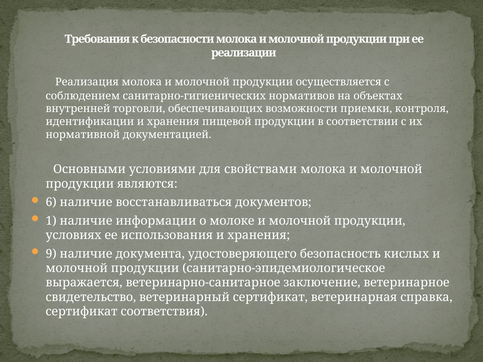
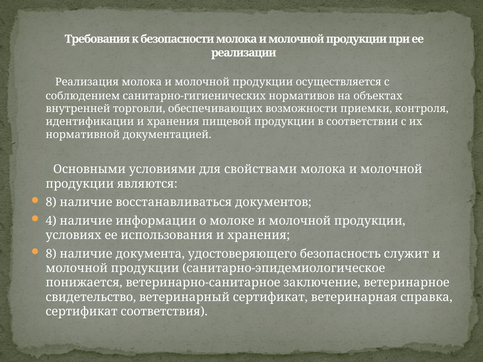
6 at (51, 202): 6 -> 8
1: 1 -> 4
9 at (51, 254): 9 -> 8
кислых: кислых -> служит
выражается: выражается -> понижается
